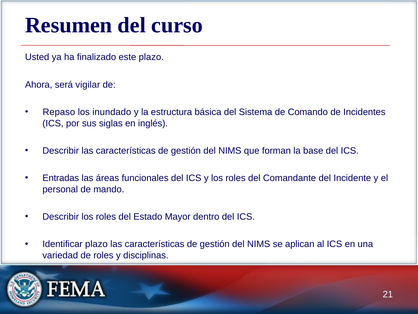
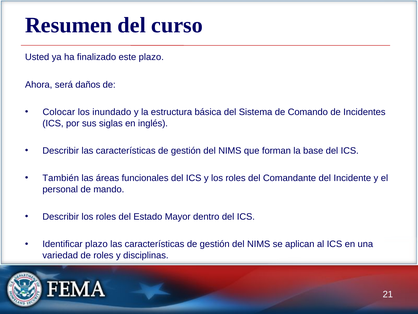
vigilar: vigilar -> daños
Repaso: Repaso -> Colocar
Entradas: Entradas -> También
